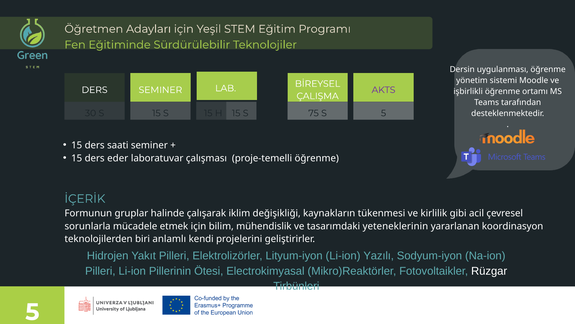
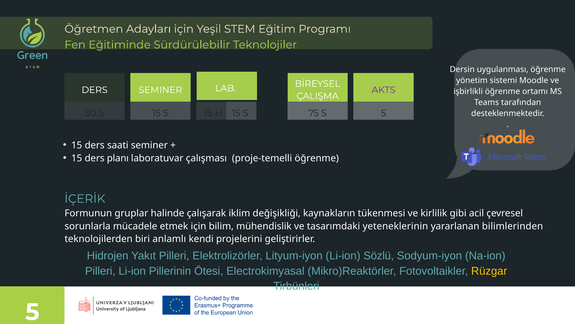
eder: eder -> planı
koordinasyon: koordinasyon -> bilimlerinden
Yazılı: Yazılı -> Sözlü
Rüzgar colour: white -> yellow
